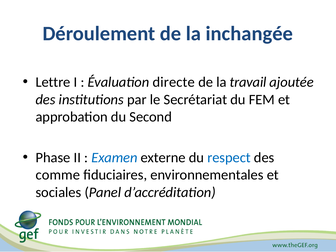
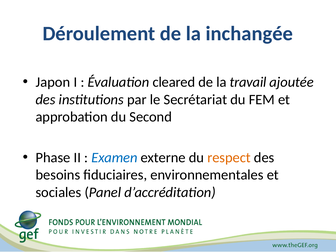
Lettre: Lettre -> Japon
directe: directe -> cleared
respect colour: blue -> orange
comme: comme -> besoins
